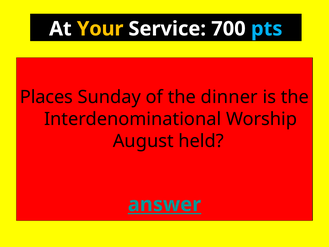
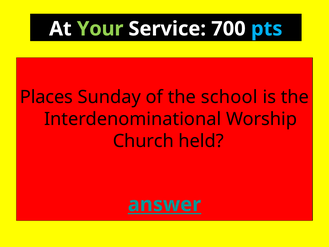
Your colour: yellow -> light green
dinner: dinner -> school
August: August -> Church
